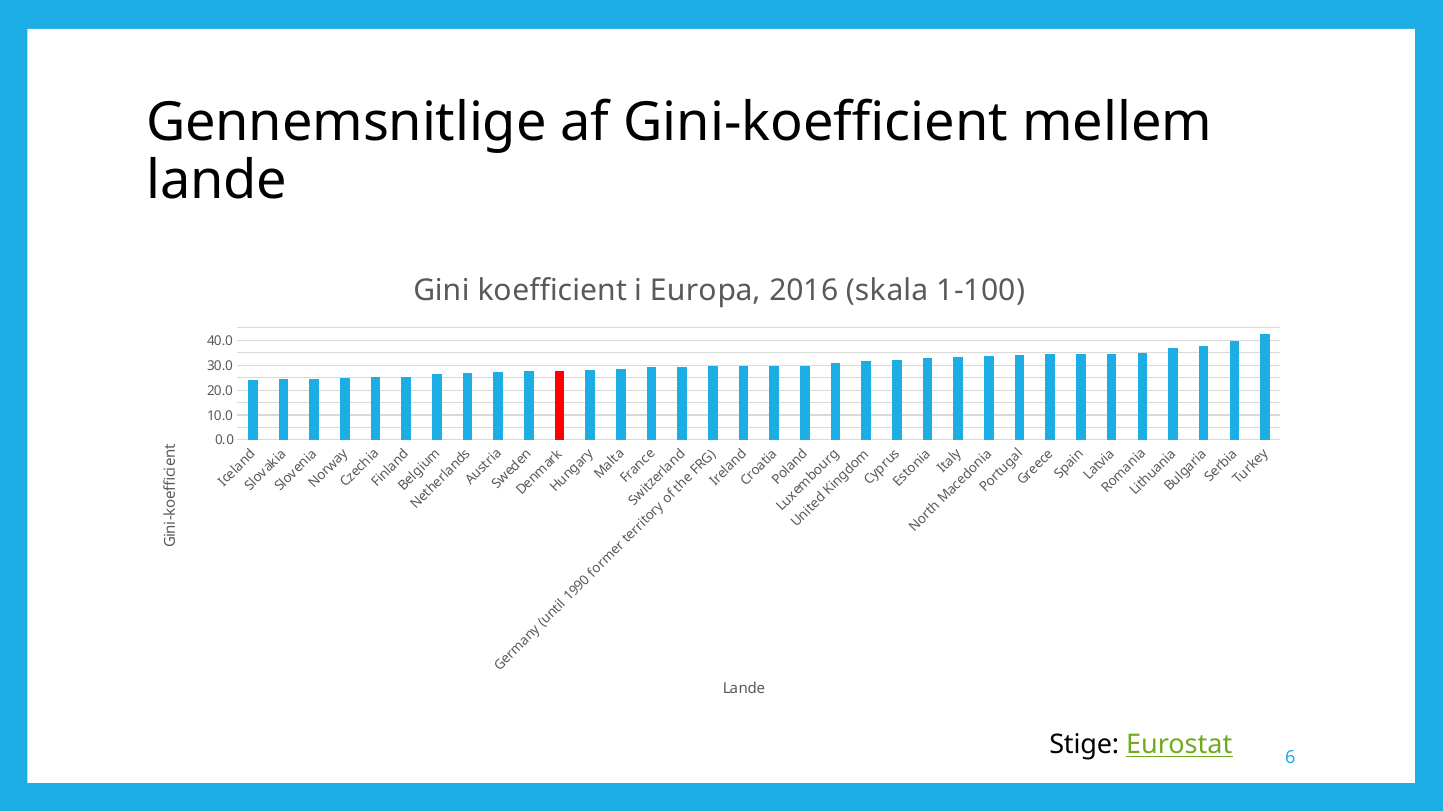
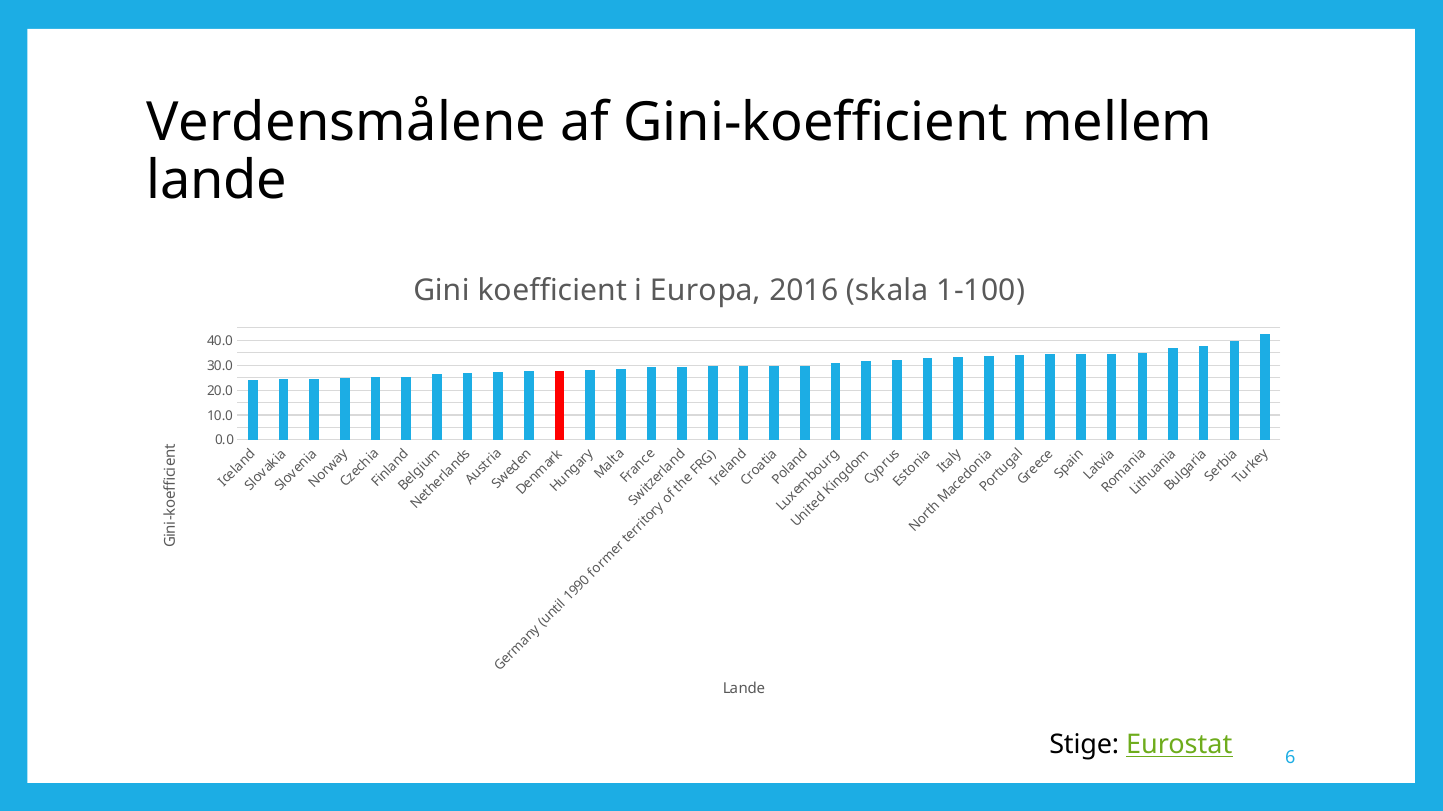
Gennemsnitlige: Gennemsnitlige -> Verdensmålene
